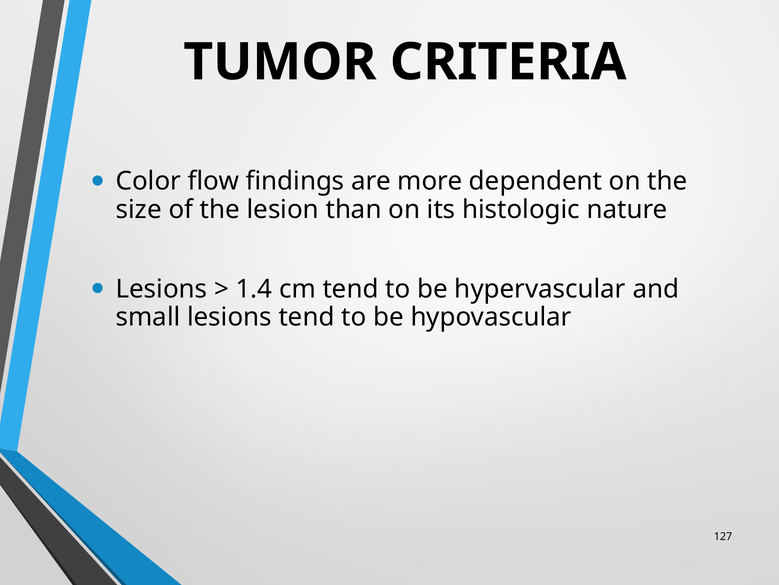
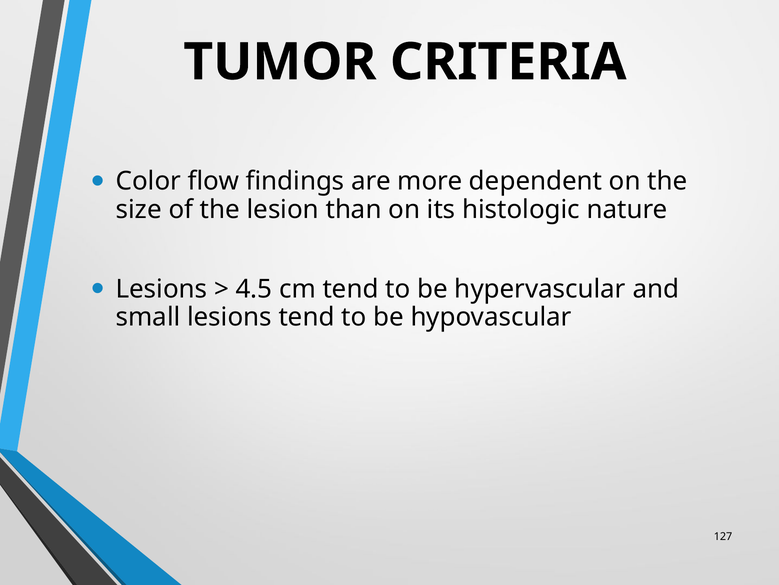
1.4: 1.4 -> 4.5
